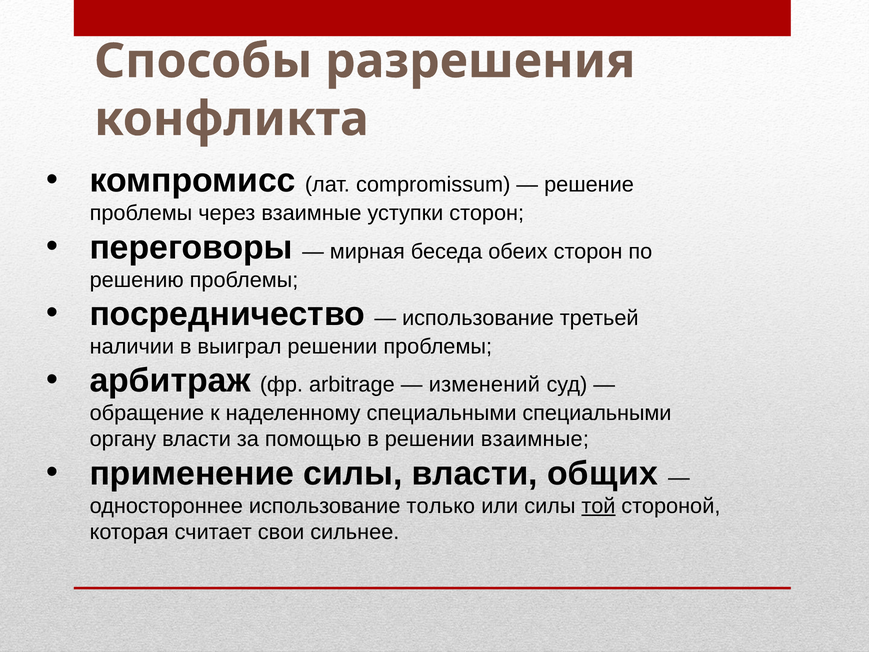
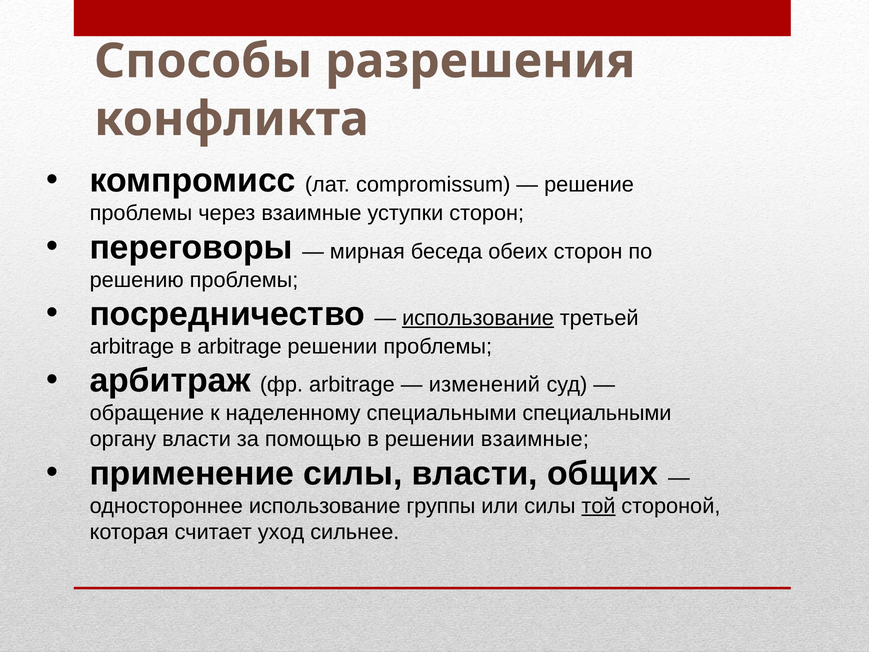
использование at (478, 318) underline: none -> present
наличии at (132, 346): наличии -> arbitrage
в выиграл: выиграл -> arbitrage
только: только -> группы
свои: свои -> уход
